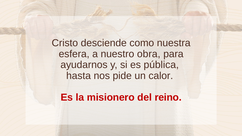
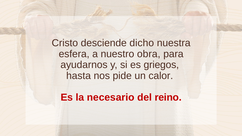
como: como -> dicho
pública: pública -> griegos
misionero: misionero -> necesario
